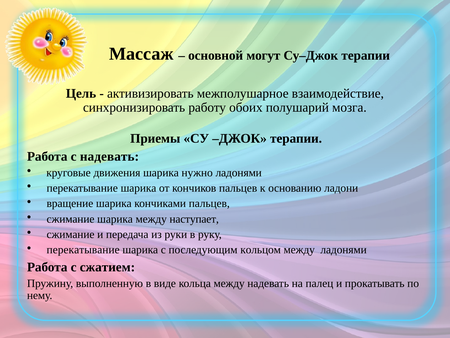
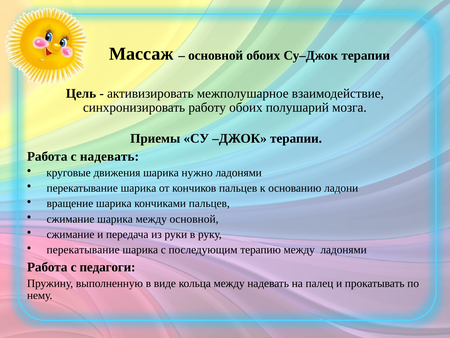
основной могут: могут -> обоих
между наступает: наступает -> основной
кольцом: кольцом -> терапию
сжатием: сжатием -> педагоги
